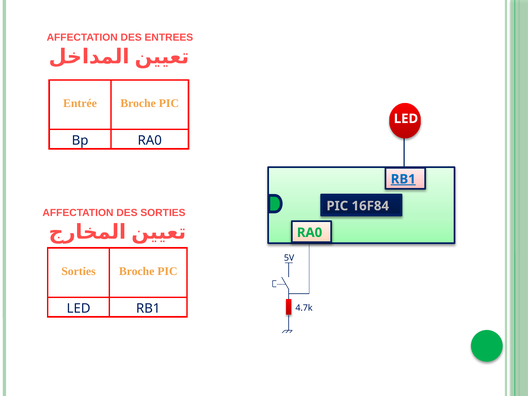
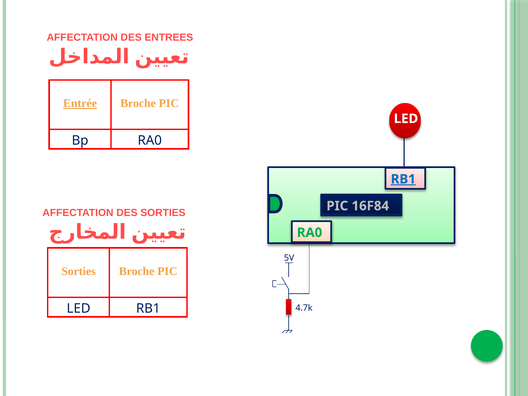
Entrée underline: none -> present
